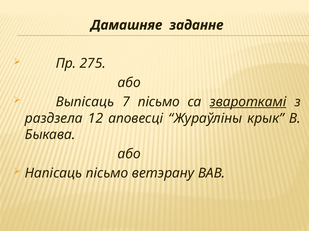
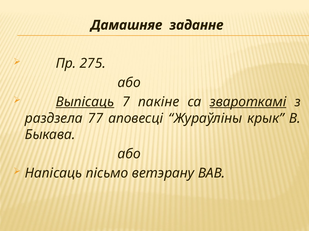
Выпісаць underline: none -> present
7 пісьмо: пісьмо -> пакіне
12: 12 -> 77
